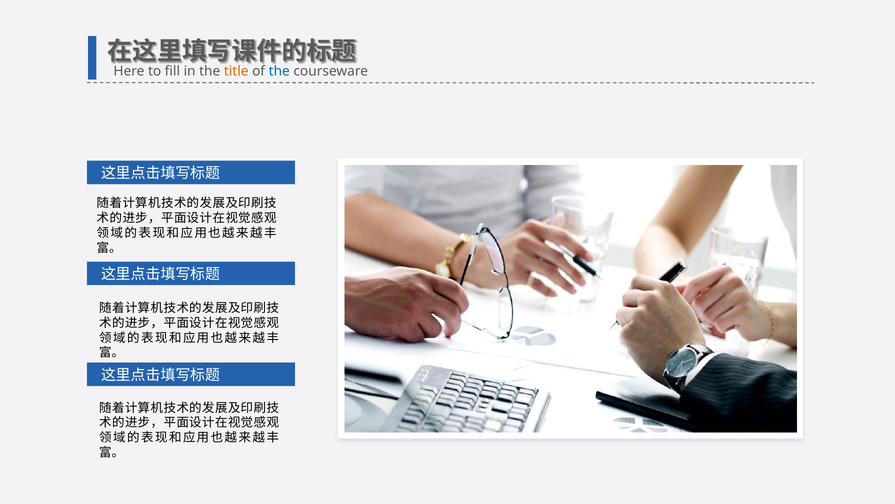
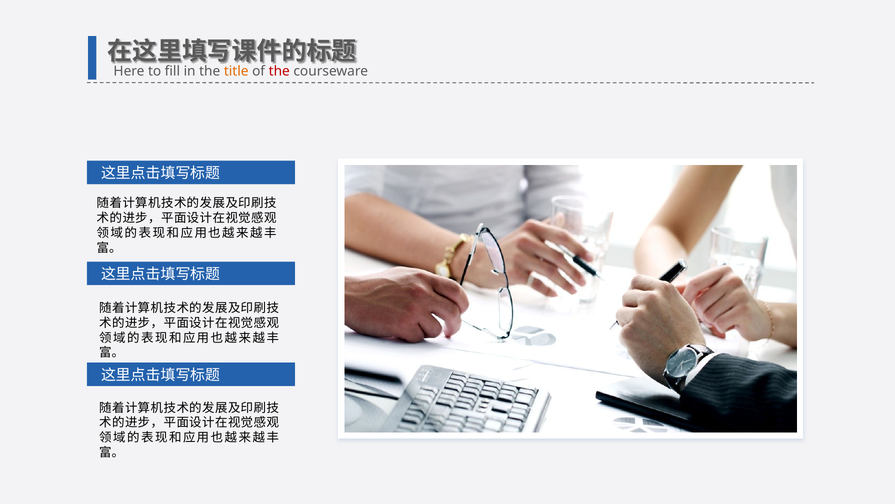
the at (279, 71) colour: blue -> red
